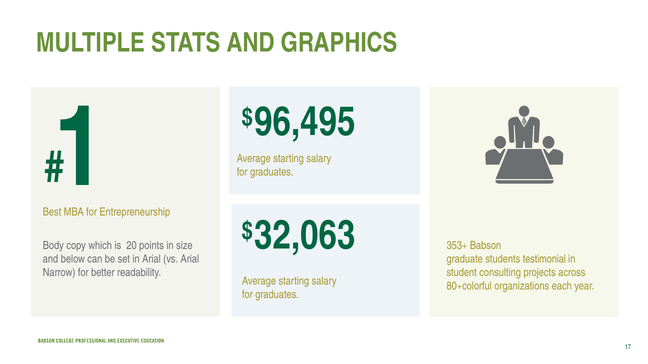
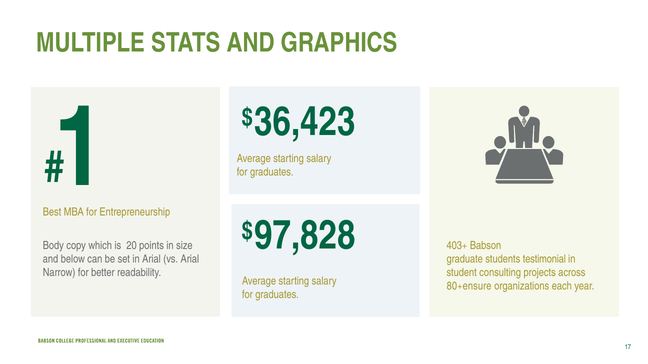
96,495: 96,495 -> 36,423
32,063: 32,063 -> 97,828
353+: 353+ -> 403+
80+colorful: 80+colorful -> 80+ensure
